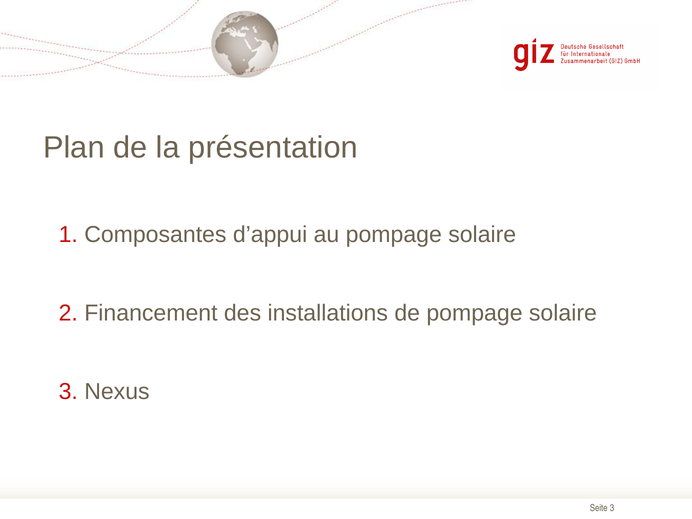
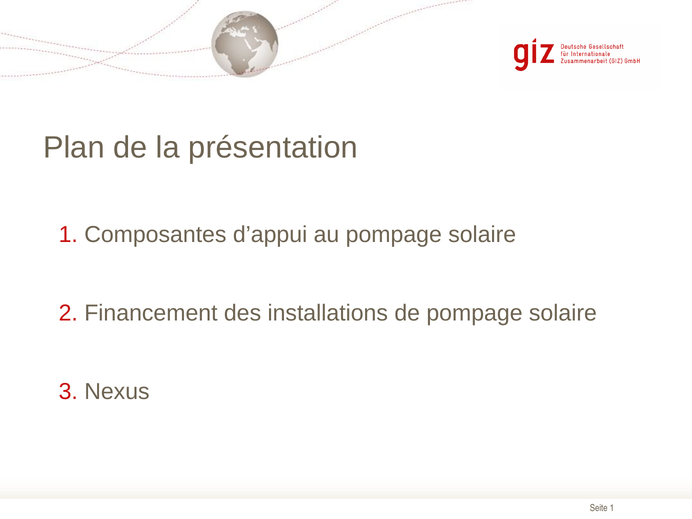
3 at (612, 508): 3 -> 1
